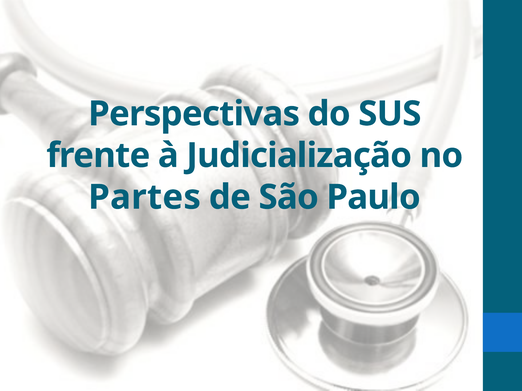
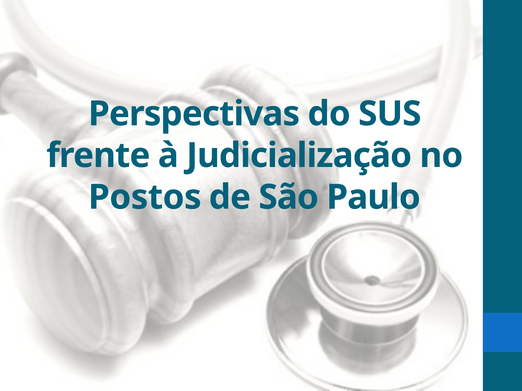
Partes: Partes -> Postos
